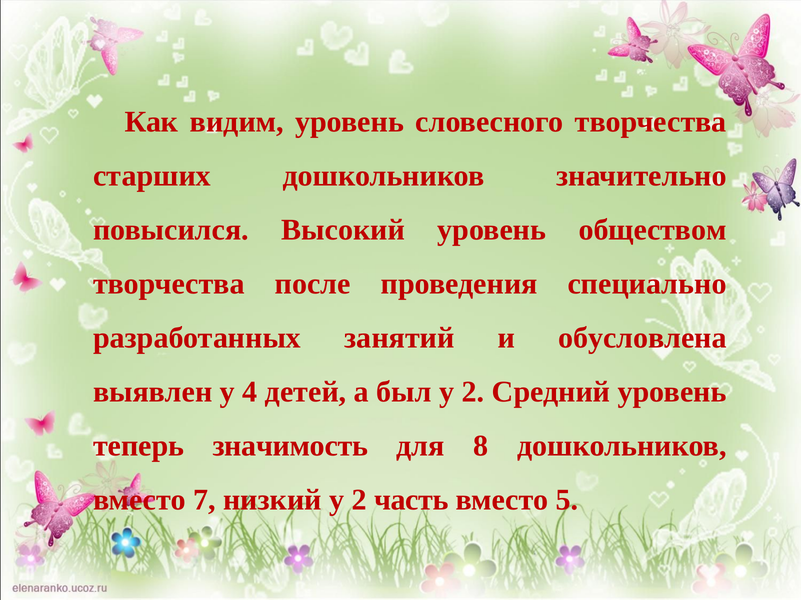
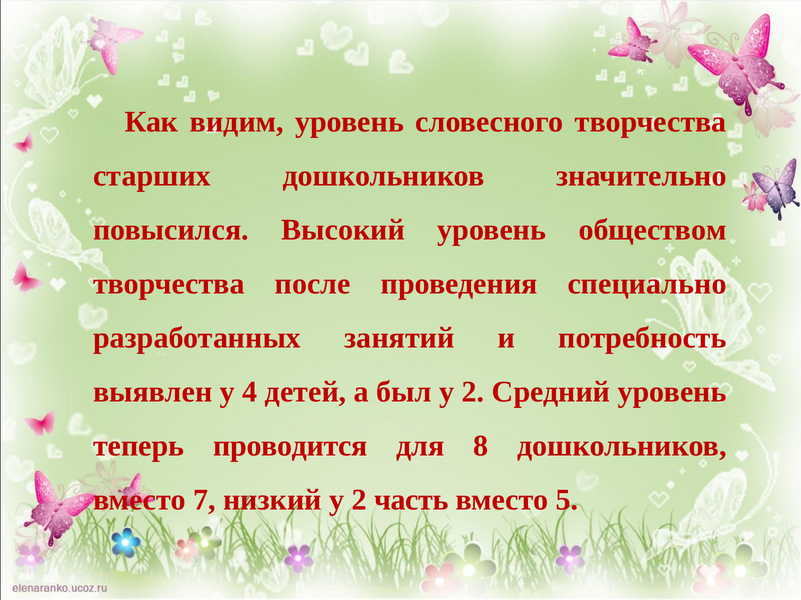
обусловлена: обусловлена -> потребность
значимость: значимость -> проводится
